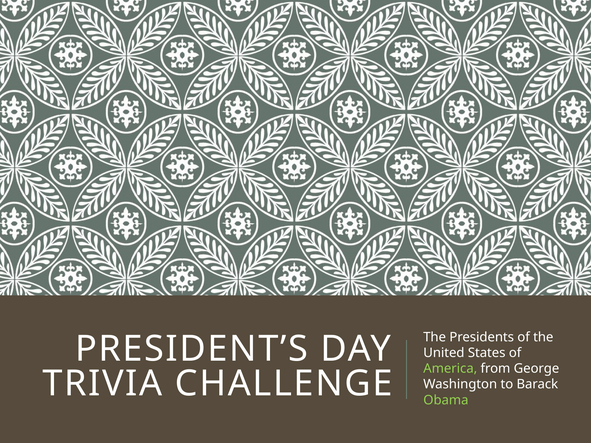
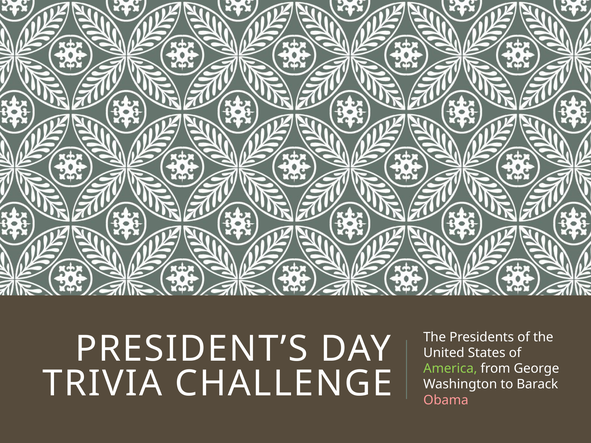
Obama colour: light green -> pink
